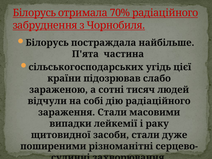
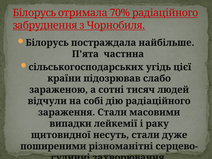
засоби: засоби -> несуть
